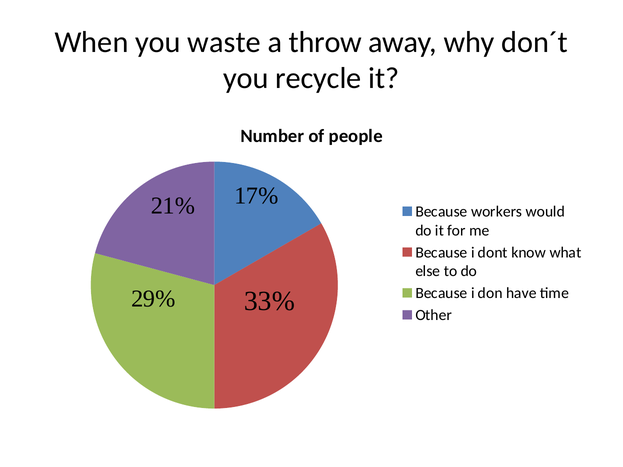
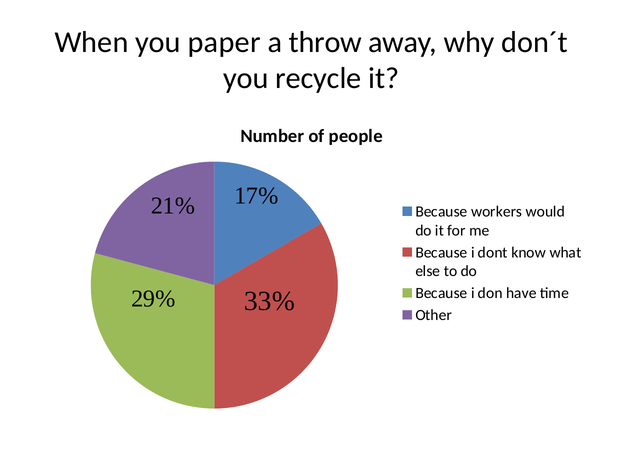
waste: waste -> paper
